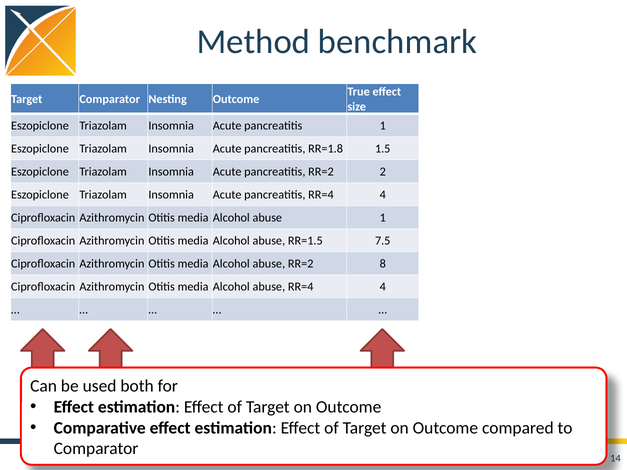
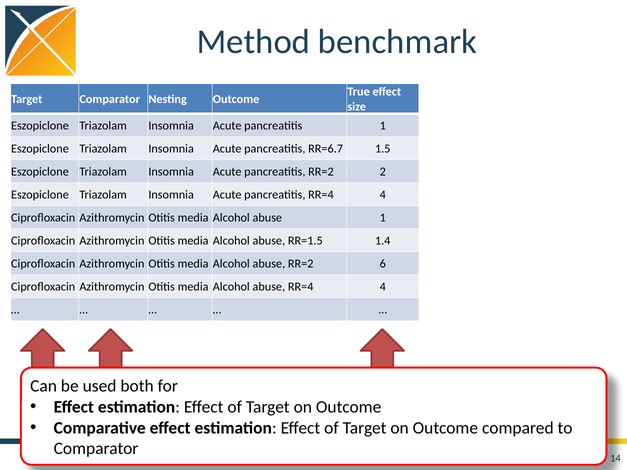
RR=1.8: RR=1.8 -> RR=6.7
7.5: 7.5 -> 1.4
8: 8 -> 6
